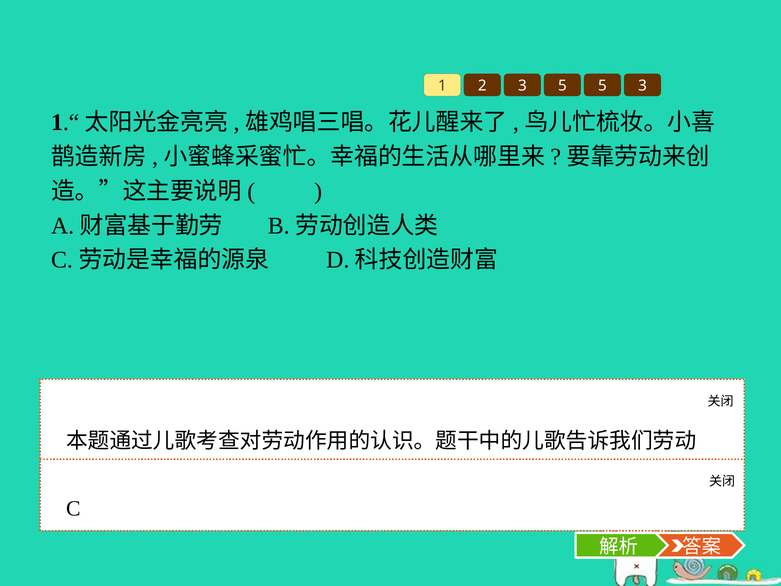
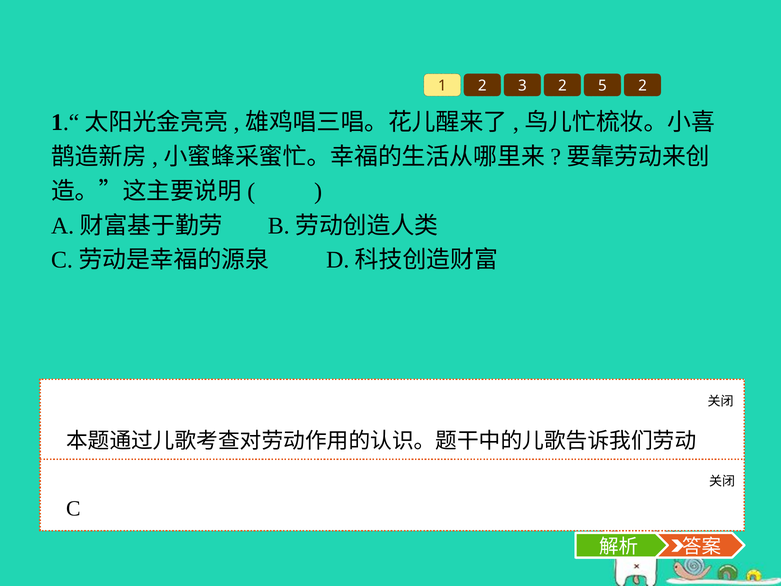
3 5: 5 -> 2
5 3: 3 -> 2
